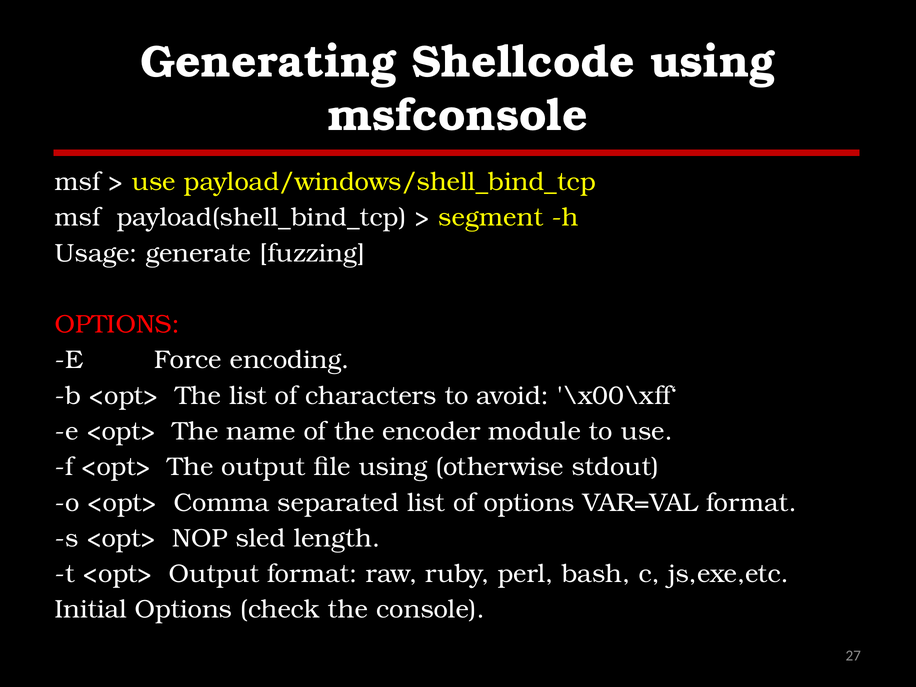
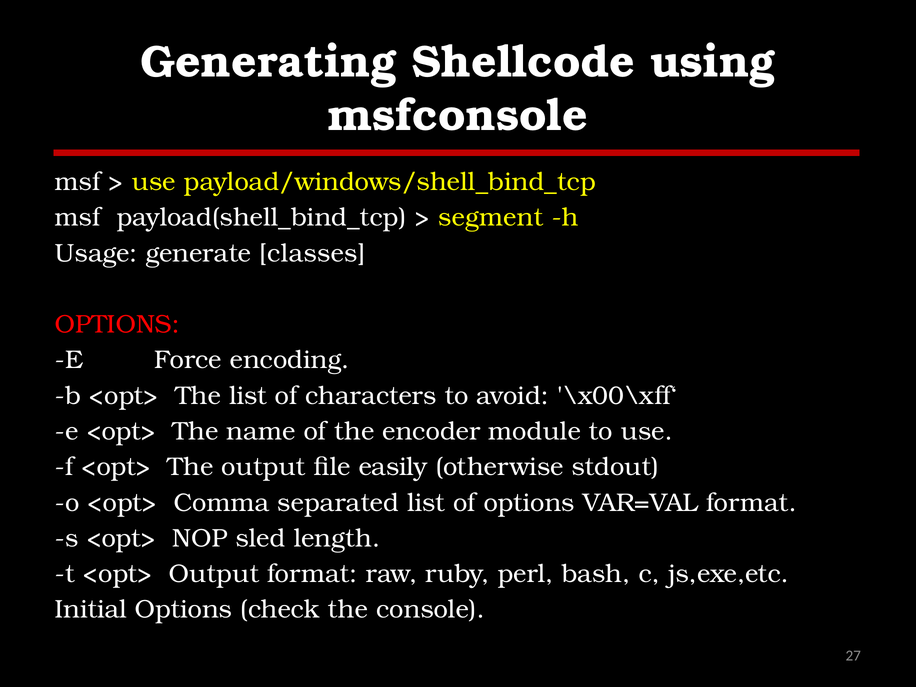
fuzzing: fuzzing -> classes
file using: using -> easily
